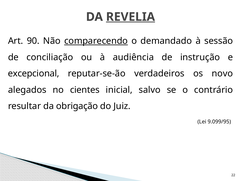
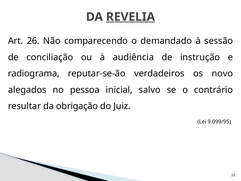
90: 90 -> 26
comparecendo underline: present -> none
excepcional: excepcional -> radiograma
cientes: cientes -> pessoa
